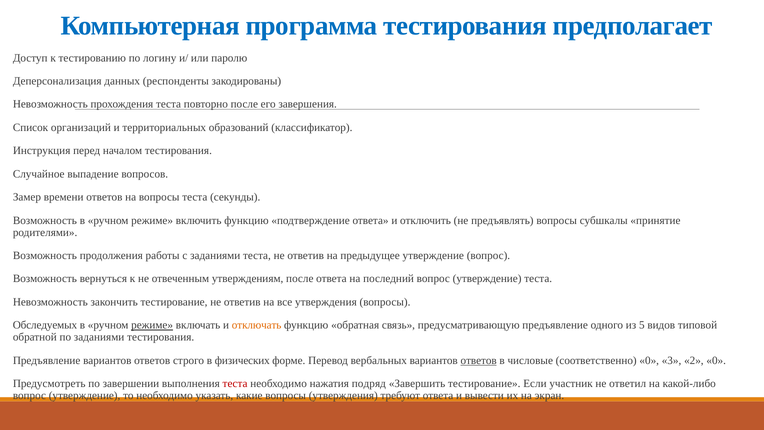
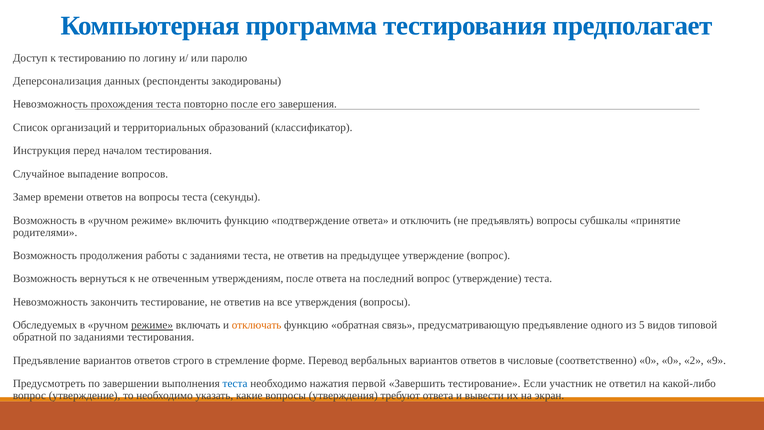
физических: физических -> стремление
ответов at (479, 360) underline: present -> none
0 3: 3 -> 0
2 0: 0 -> 9
теста at (235, 383) colour: red -> blue
подряд: подряд -> первой
